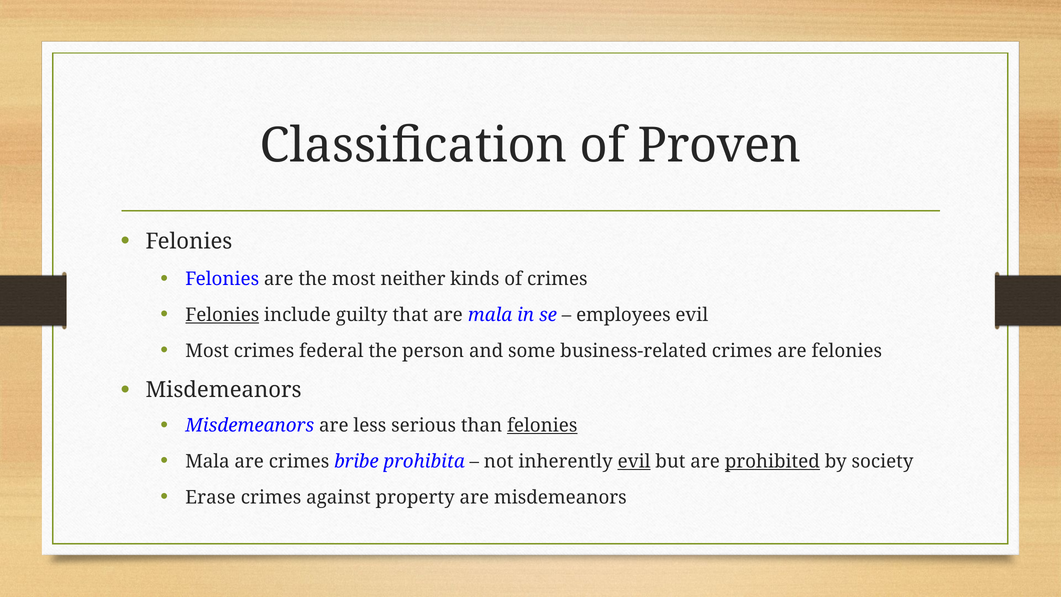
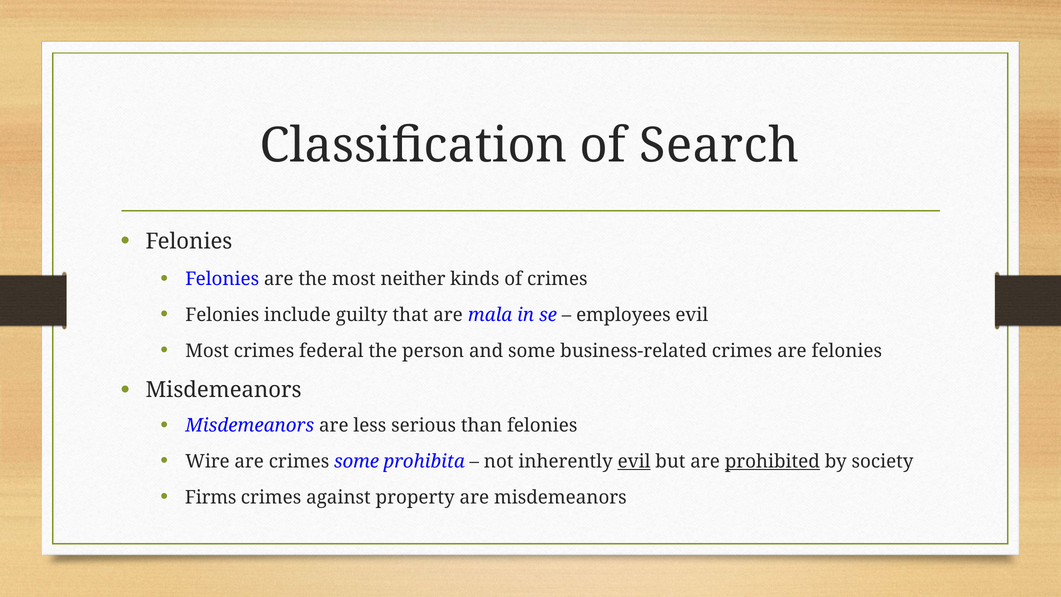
Proven: Proven -> Search
Felonies at (222, 315) underline: present -> none
felonies at (542, 425) underline: present -> none
Mala at (207, 461): Mala -> Wire
crimes bribe: bribe -> some
Erase: Erase -> Firms
